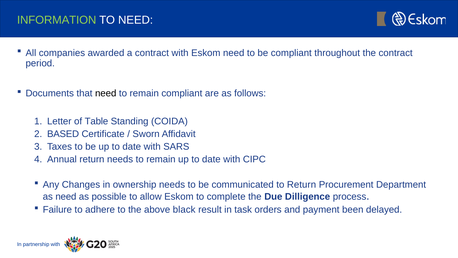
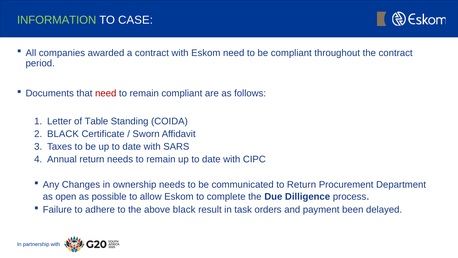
TO NEED: NEED -> CASE
need at (106, 93) colour: black -> red
BASED at (63, 134): BASED -> BLACK
as need: need -> open
